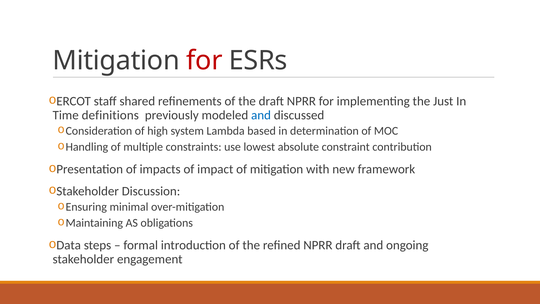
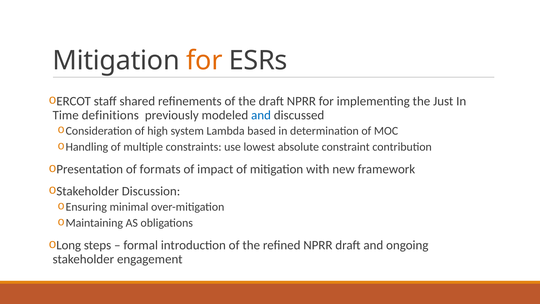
for at (204, 60) colour: red -> orange
impacts: impacts -> formats
Data: Data -> Long
